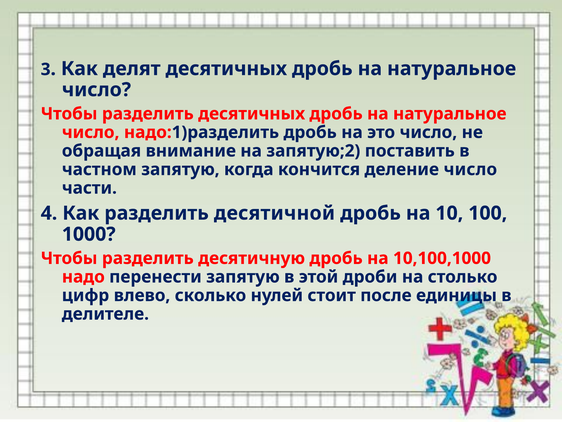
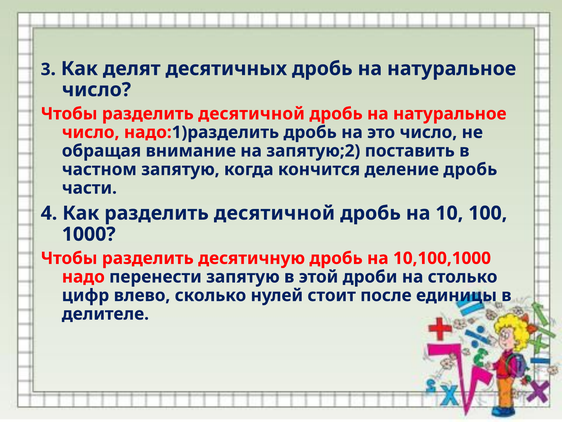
Чтобы разделить десятичных: десятичных -> десятичной
деление число: число -> дробь
